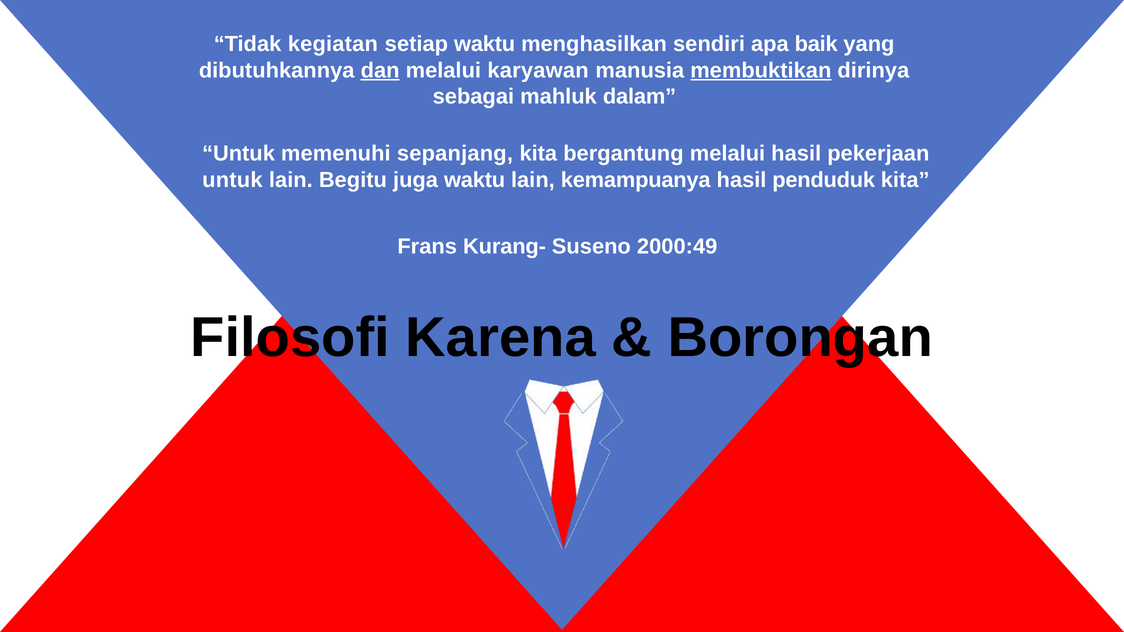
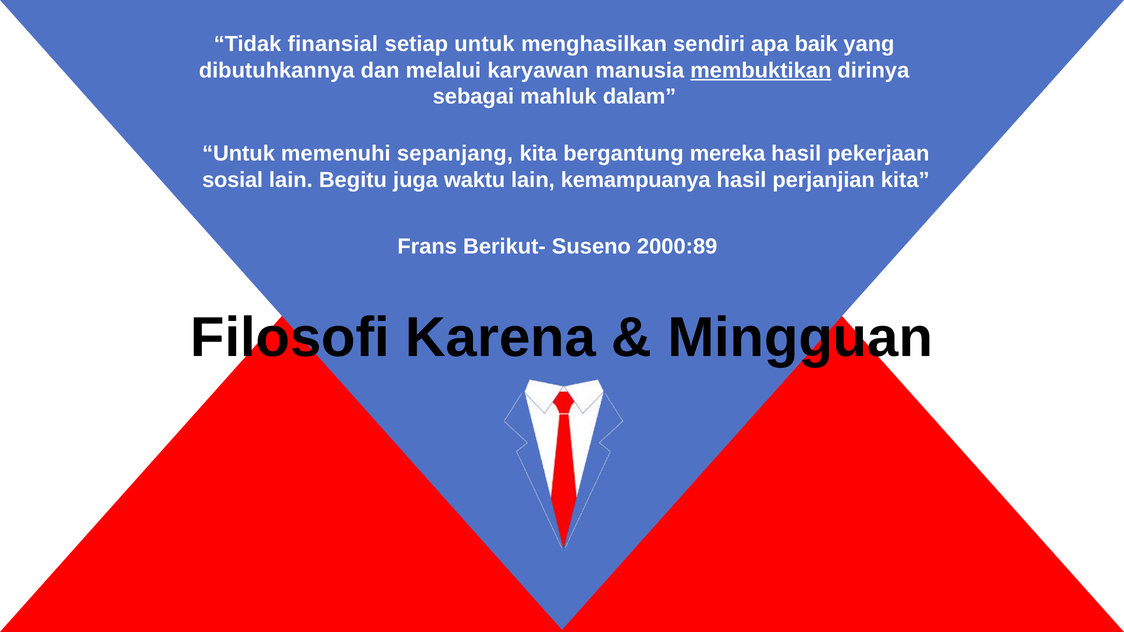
kegiatan: kegiatan -> finansial
setiap waktu: waktu -> untuk
dan underline: present -> none
bergantung melalui: melalui -> mereka
untuk at (232, 180): untuk -> sosial
penduduk: penduduk -> perjanjian
Kurang-: Kurang- -> Berikut-
2000:49: 2000:49 -> 2000:89
Borongan: Borongan -> Mingguan
